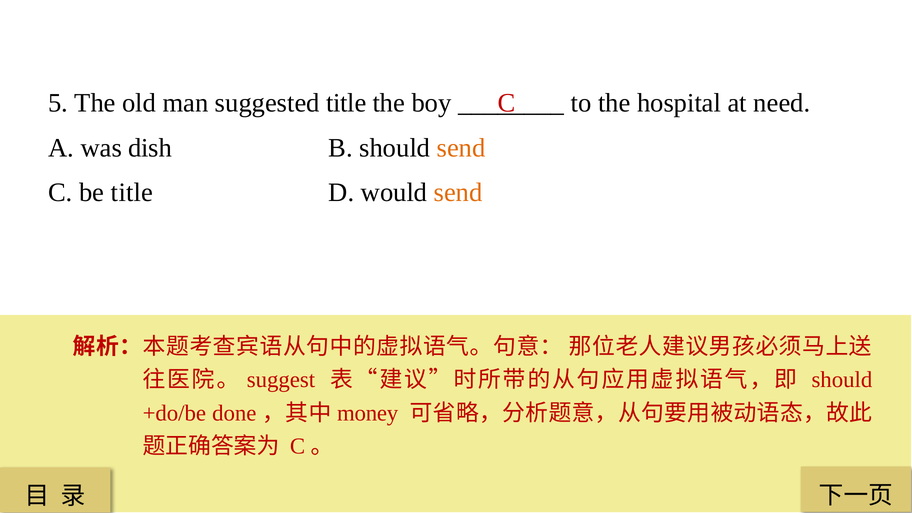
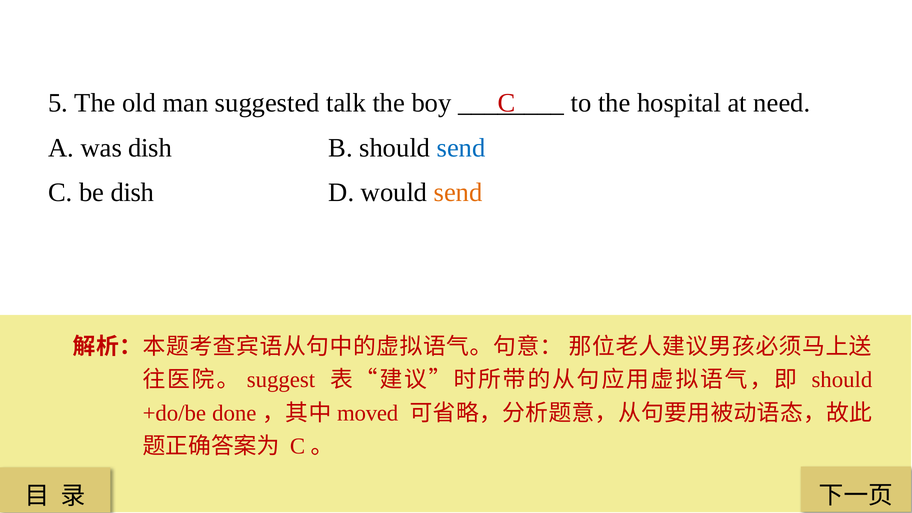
suggested title: title -> talk
send at (461, 148) colour: orange -> blue
be title: title -> dish
money: money -> moved
